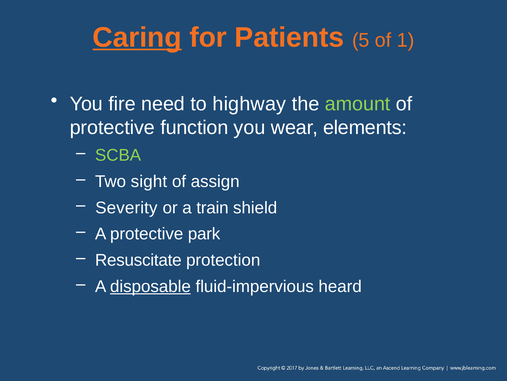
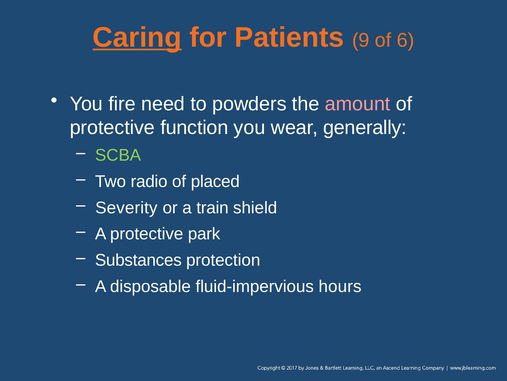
5: 5 -> 9
1: 1 -> 6
highway: highway -> powders
amount colour: light green -> pink
elements: elements -> generally
sight: sight -> radio
assign: assign -> placed
Resuscitate: Resuscitate -> Substances
disposable underline: present -> none
heard: heard -> hours
